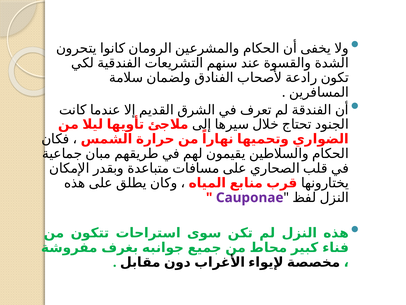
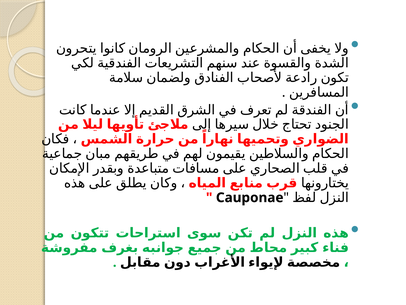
Cauponae colour: purple -> black
